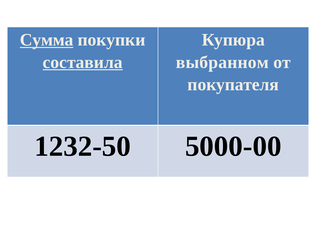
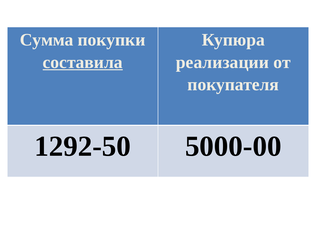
Сумма underline: present -> none
выбранном: выбранном -> реализации
1232-50: 1232-50 -> 1292-50
